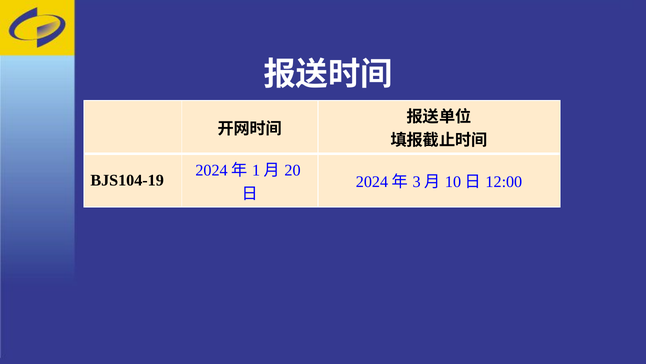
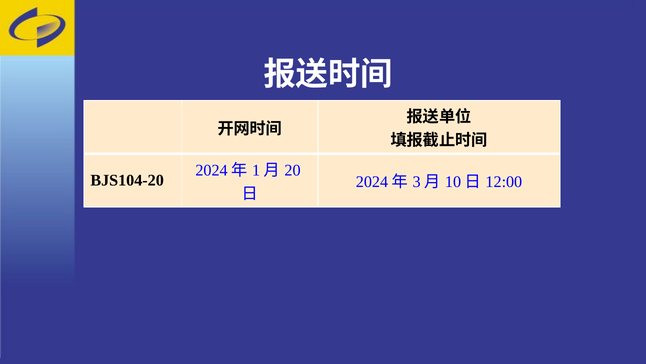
BJS104-19: BJS104-19 -> BJS104-20
